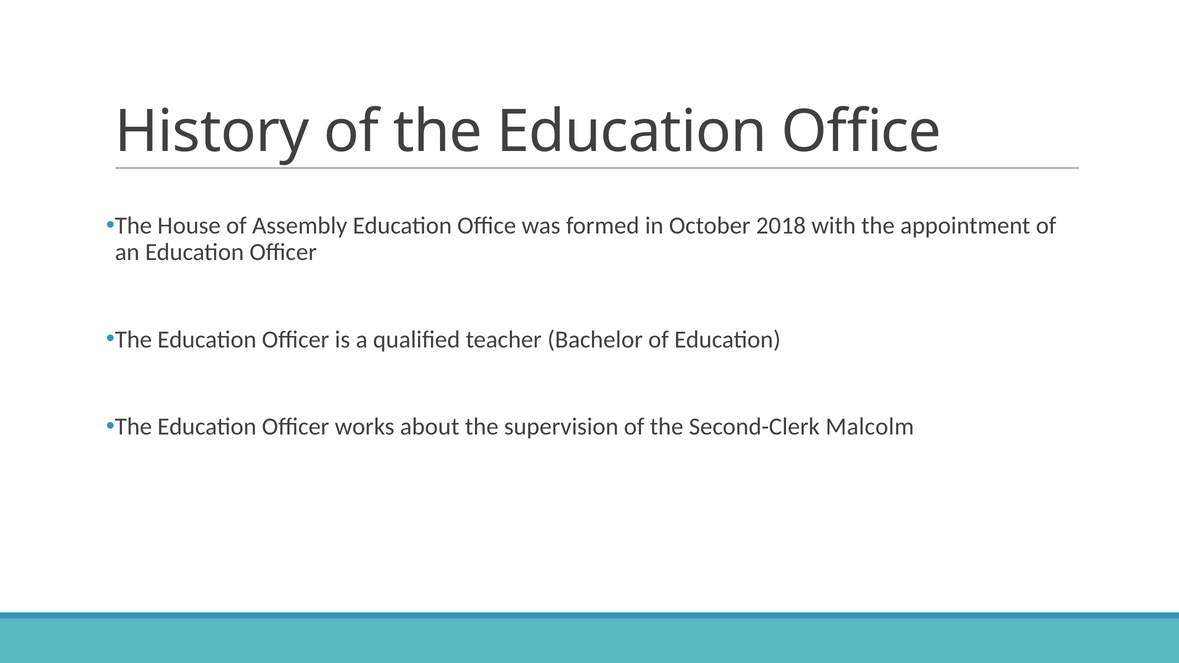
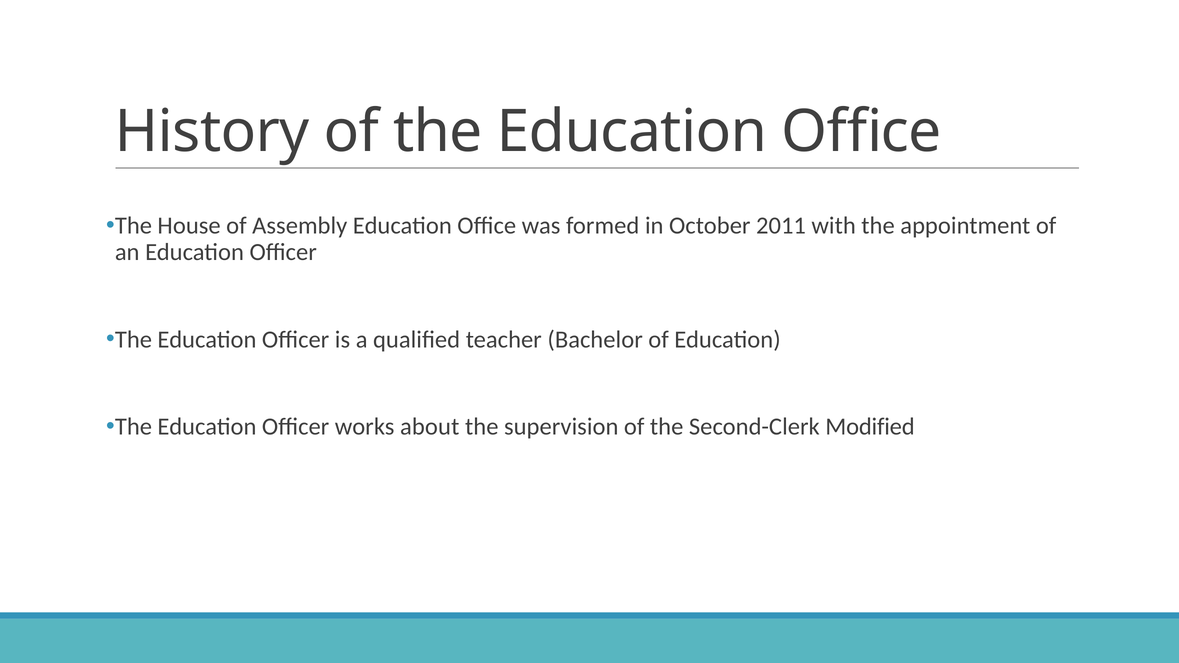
2018: 2018 -> 2011
Malcolm: Malcolm -> Modified
